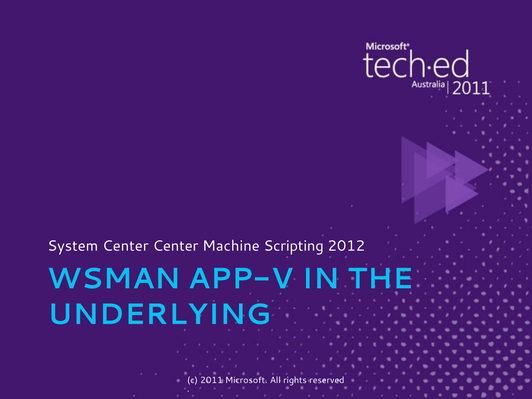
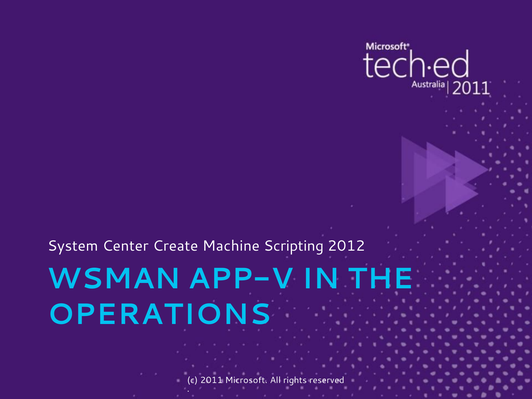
Center Center: Center -> Create
UNDERLYING: UNDERLYING -> OPERATIONS
